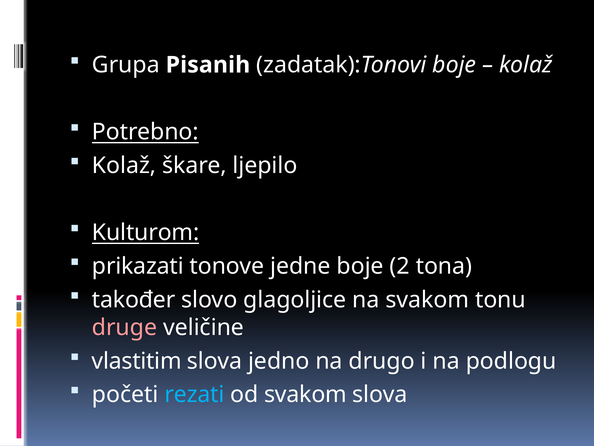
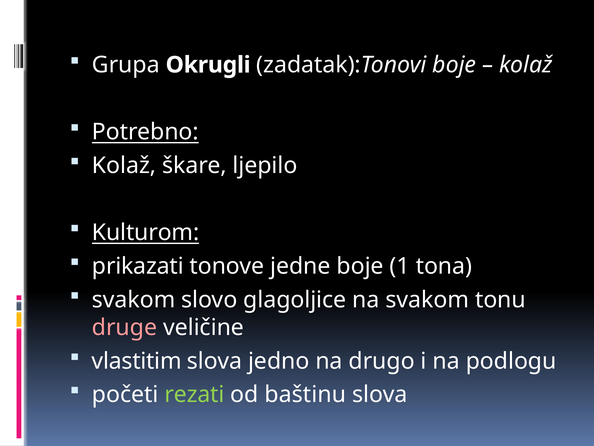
Pisanih: Pisanih -> Okrugli
2: 2 -> 1
također at (134, 299): također -> svakom
rezati colour: light blue -> light green
od svakom: svakom -> baštinu
